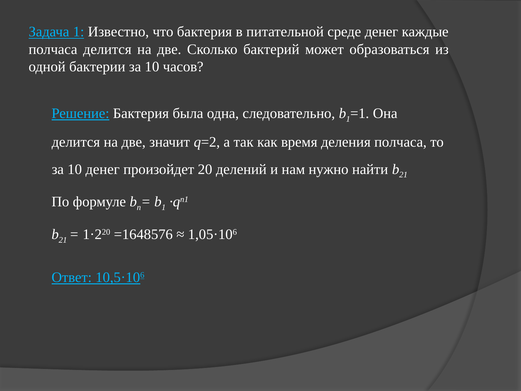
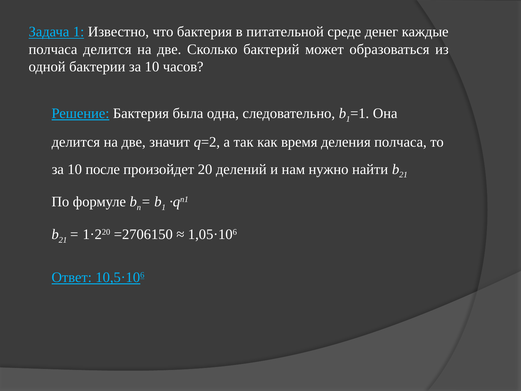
10 денег: денег -> после
=1648576: =1648576 -> =2706150
